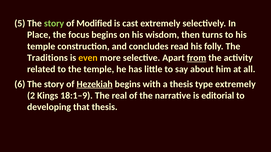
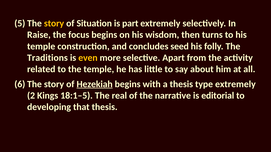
story at (54, 23) colour: light green -> yellow
Modified: Modified -> Situation
cast: cast -> part
Place: Place -> Raise
read: read -> seed
from underline: present -> none
18:1–9: 18:1–9 -> 18:1–5
